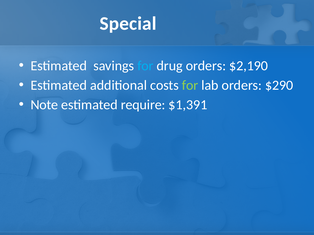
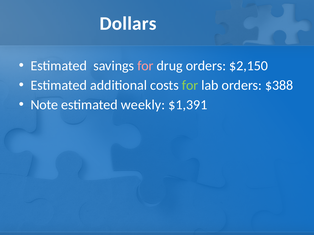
Special: Special -> Dollars
for at (145, 66) colour: light blue -> pink
$2,190: $2,190 -> $2,150
$290: $290 -> $388
require: require -> weekly
